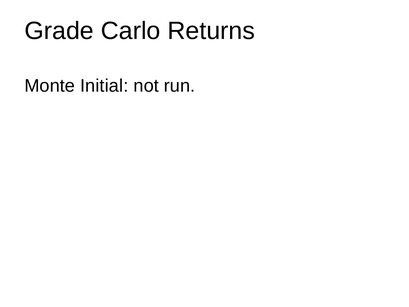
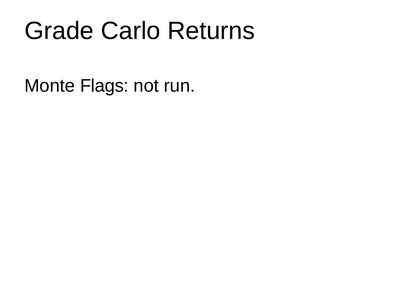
Initial: Initial -> Flags
